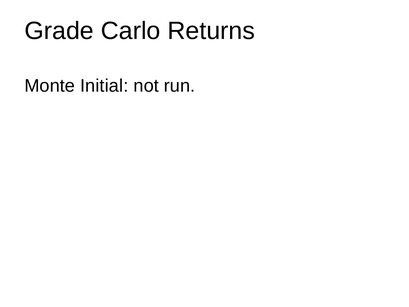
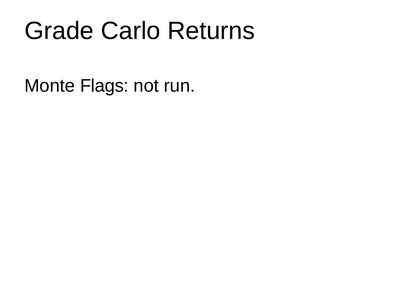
Initial: Initial -> Flags
